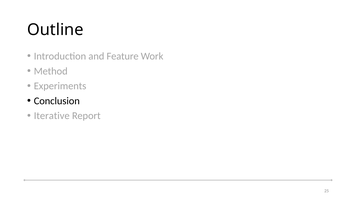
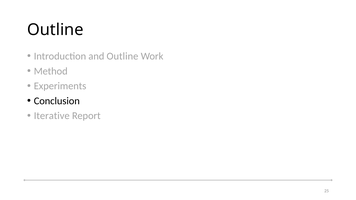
and Feature: Feature -> Outline
